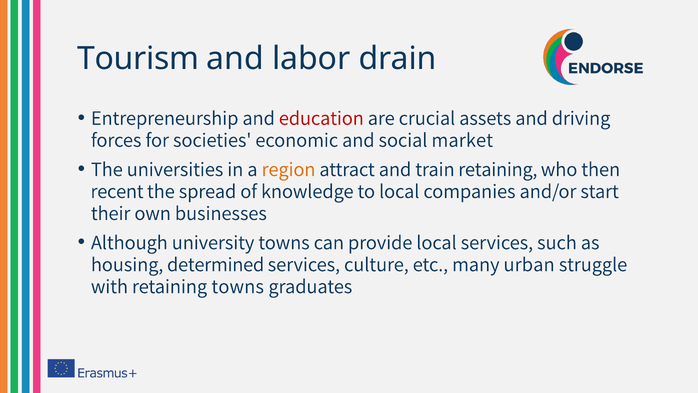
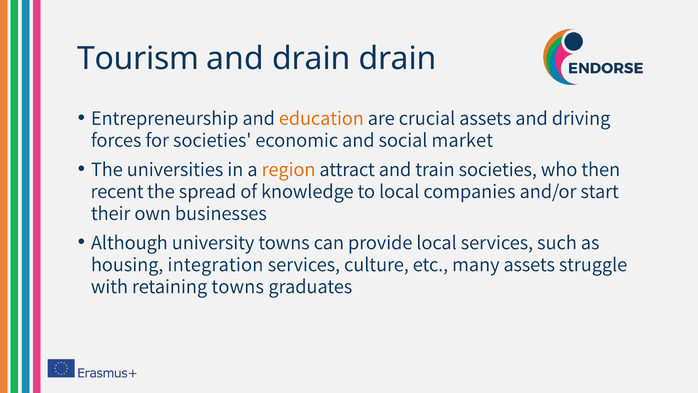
and labor: labor -> drain
education colour: red -> orange
train retaining: retaining -> societies
determined: determined -> integration
many urban: urban -> assets
